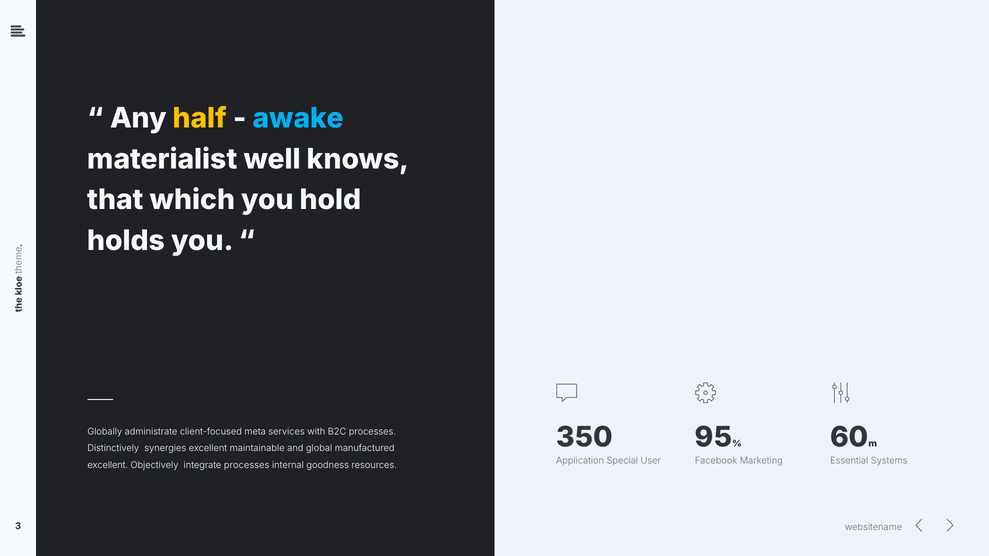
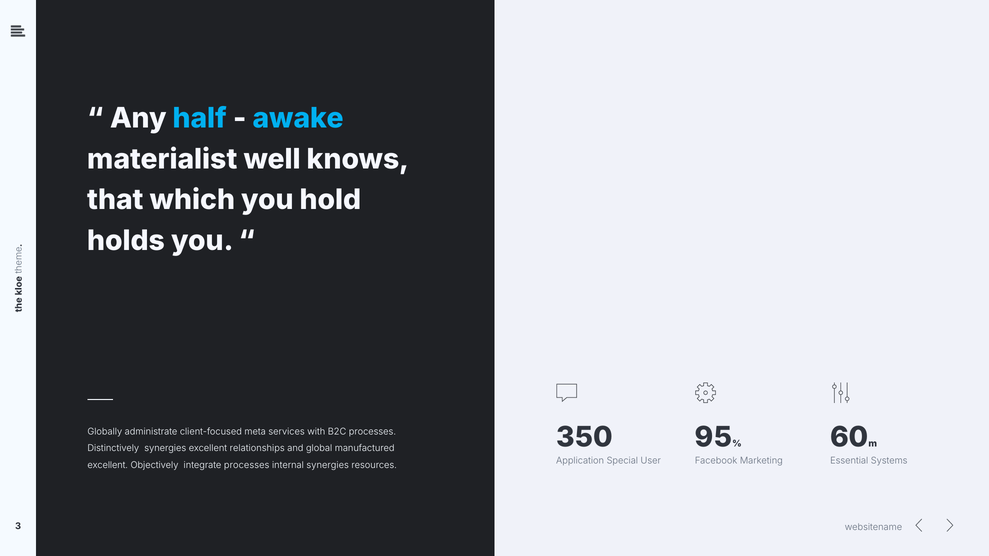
half colour: yellow -> light blue
maintainable: maintainable -> relationships
internal goodness: goodness -> synergies
